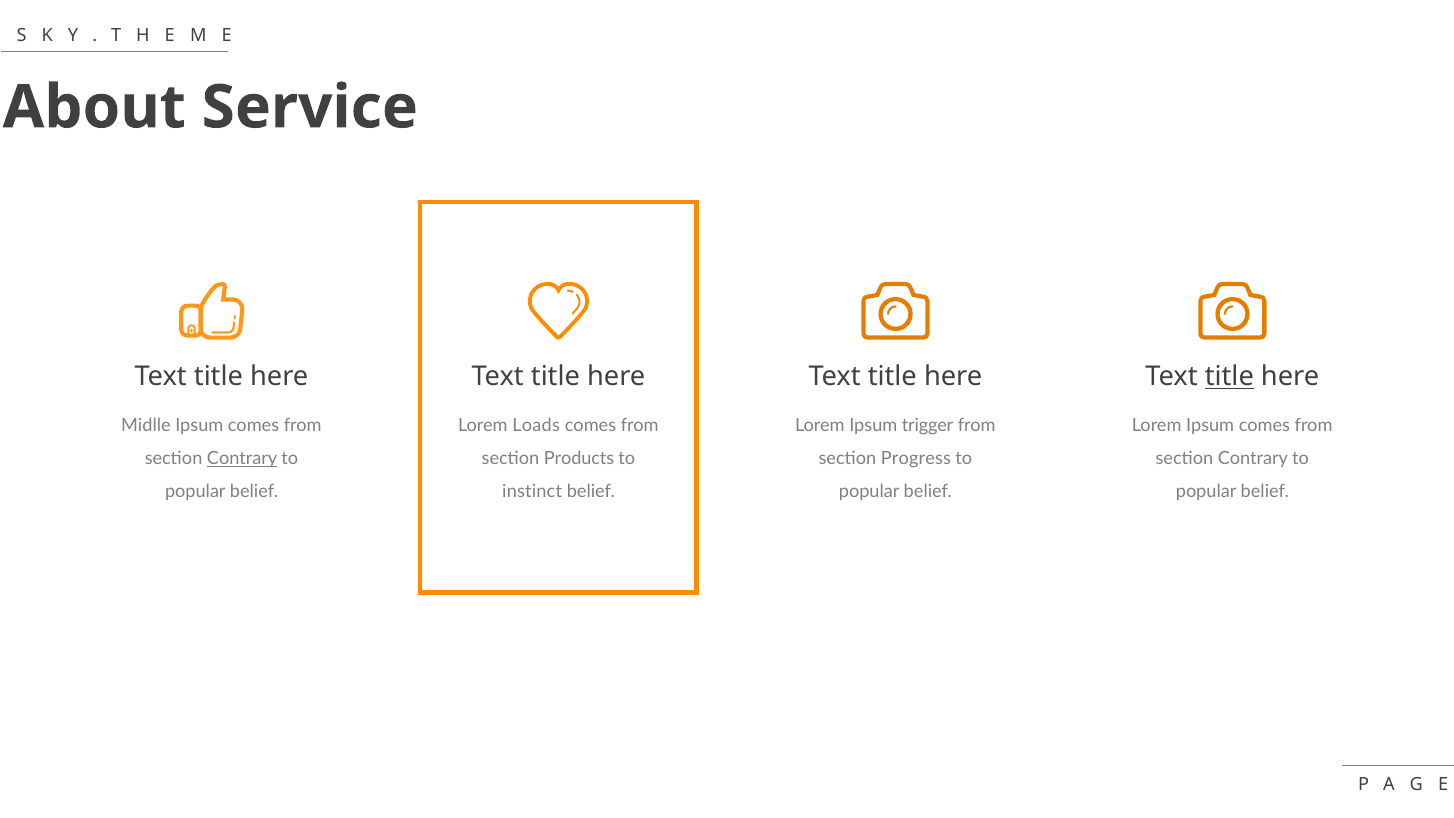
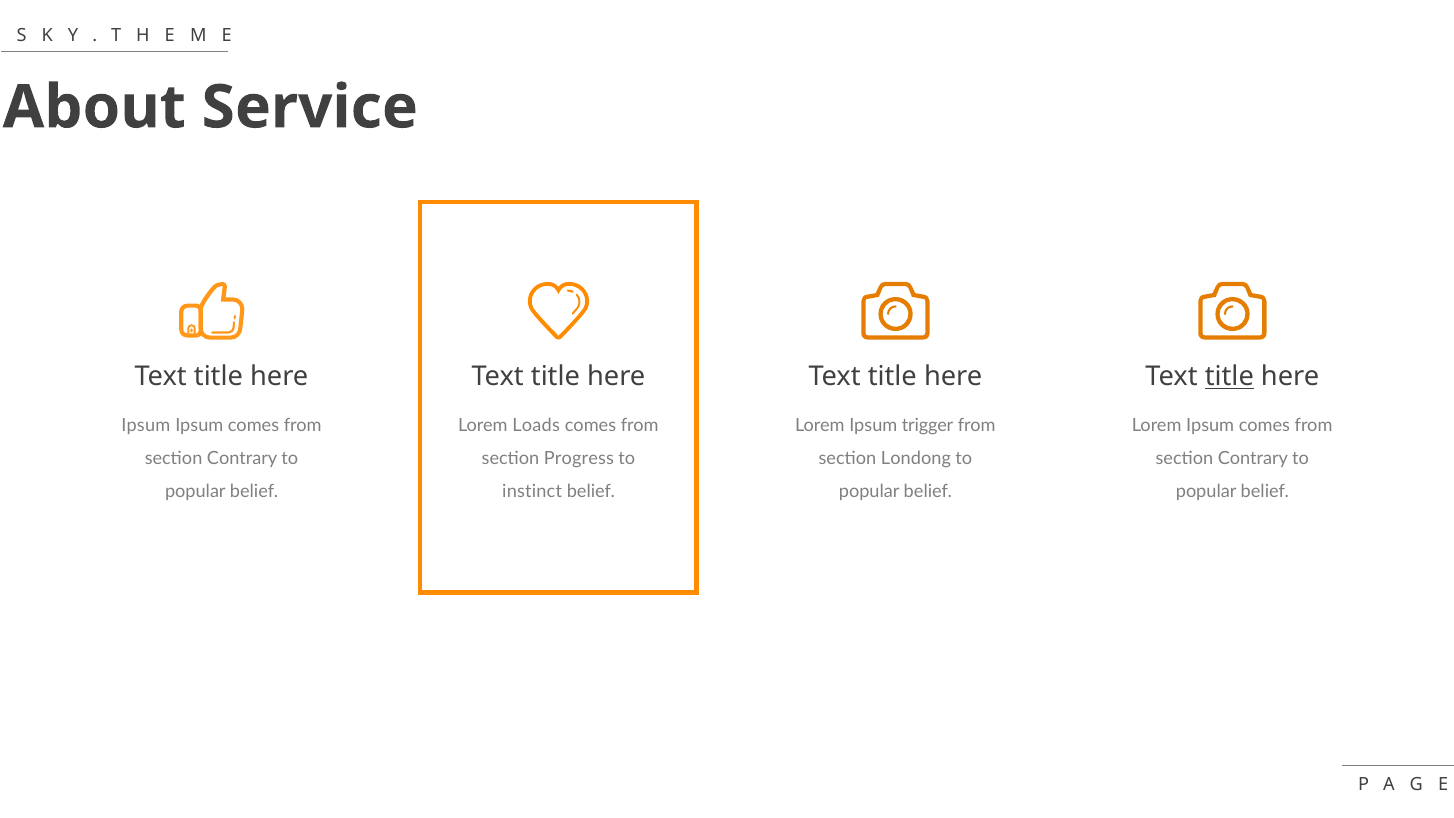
Midlle at (146, 426): Midlle -> Ipsum
Contrary at (242, 458) underline: present -> none
Products: Products -> Progress
Progress: Progress -> Londong
